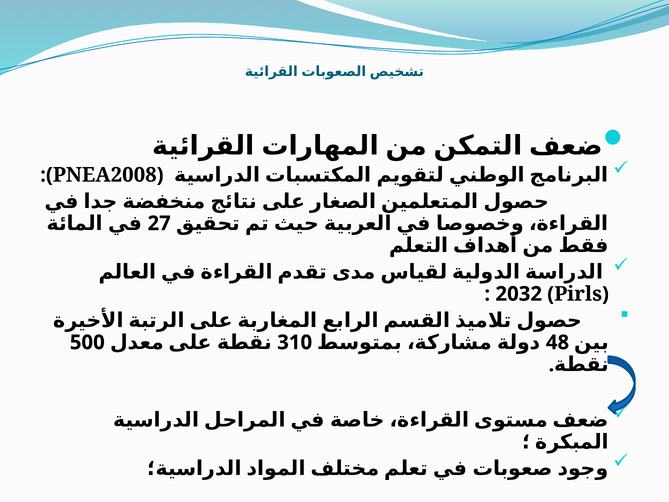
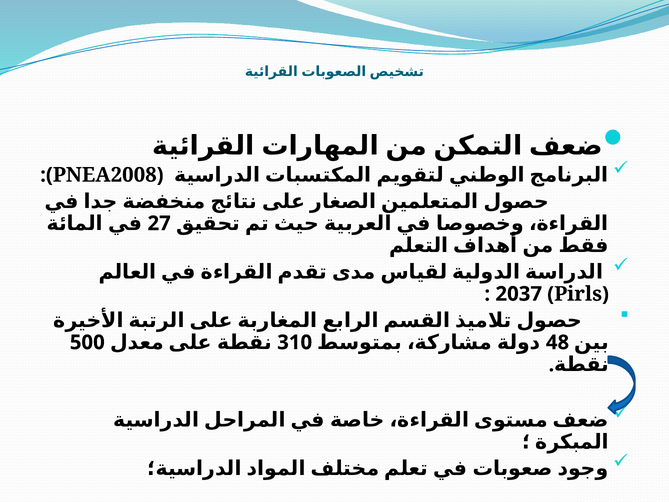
2032: 2032 -> 2037
